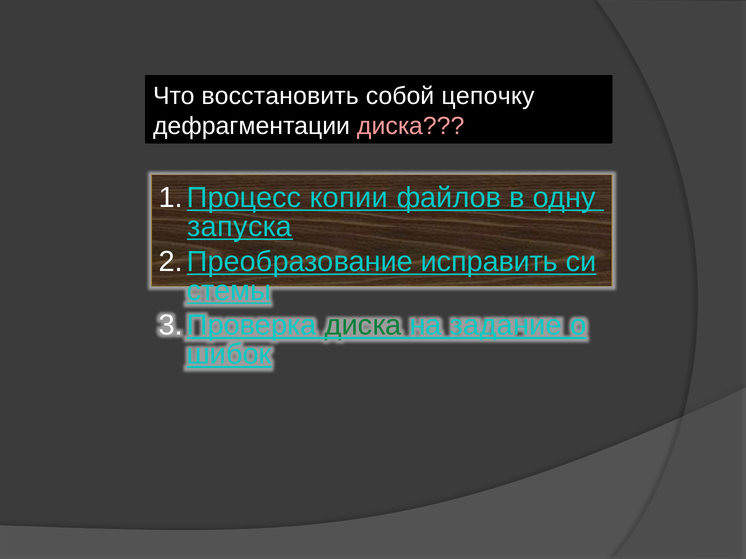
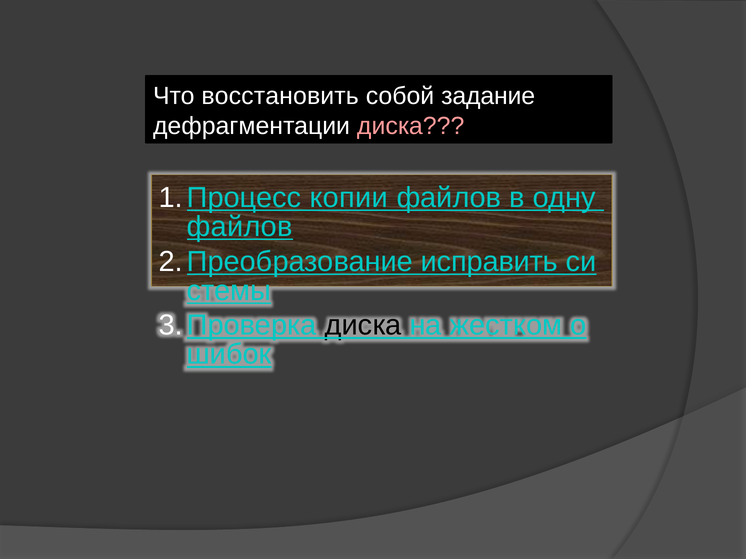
цепочку: цепочку -> задание
запуска at (240, 227): запуска -> файлов
диска at (363, 326) colour: green -> black
задание: задание -> жестком
